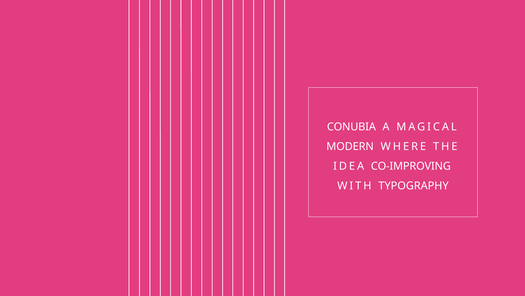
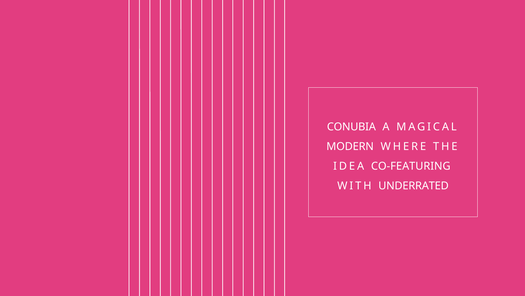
CO-IMPROVING: CO-IMPROVING -> CO-FEATURING
TYPOGRAPHY: TYPOGRAPHY -> UNDERRATED
